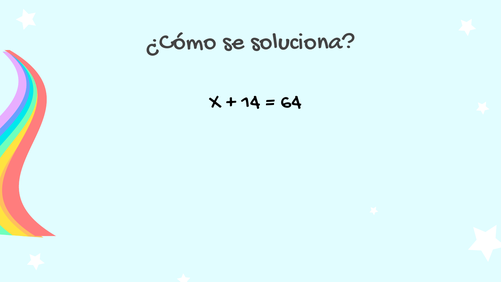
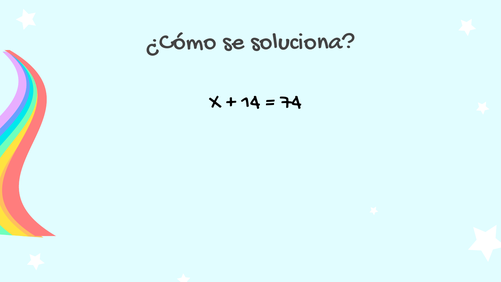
64: 64 -> 74
